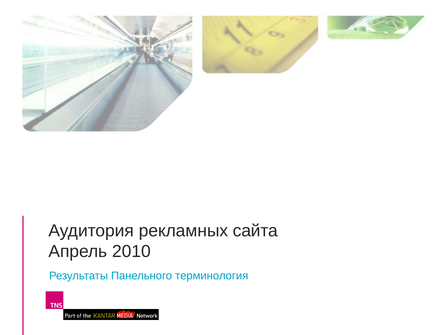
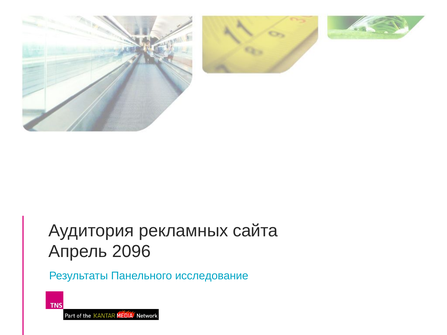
2010: 2010 -> 2096
терминология: терминология -> исследование
